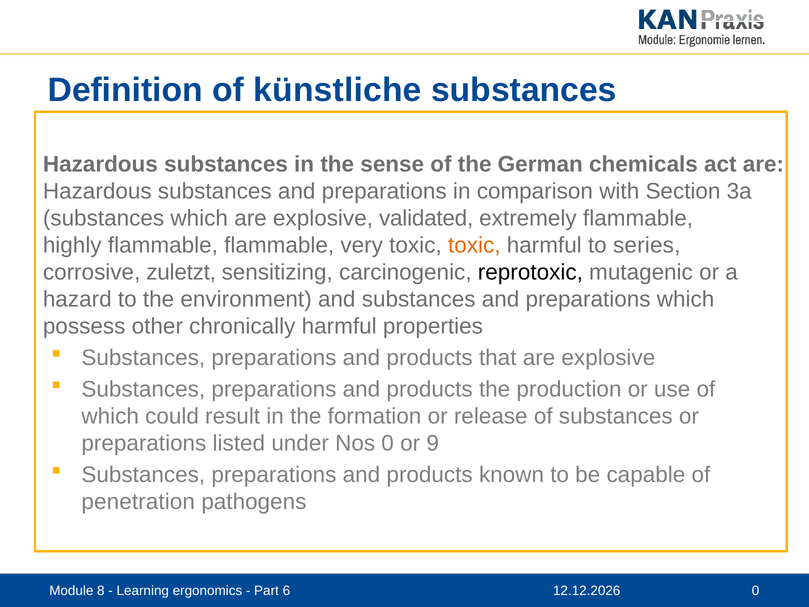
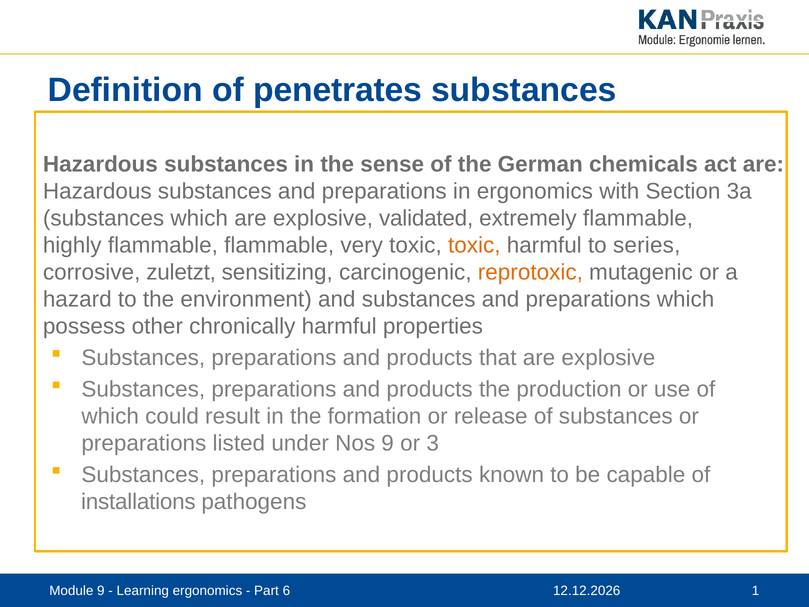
künstliche: künstliche -> penetrates
in comparison: comparison -> ergonomics
reprotoxic colour: black -> orange
Nos 0: 0 -> 9
9: 9 -> 3
penetration: penetration -> installations
Module 8: 8 -> 9
6 0: 0 -> 1
